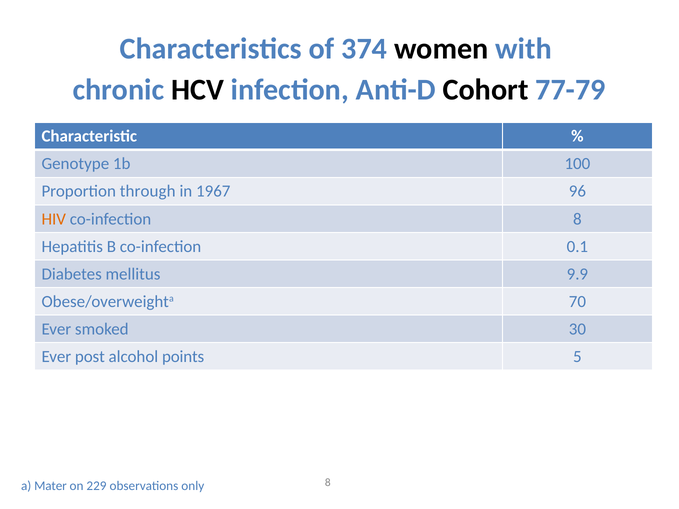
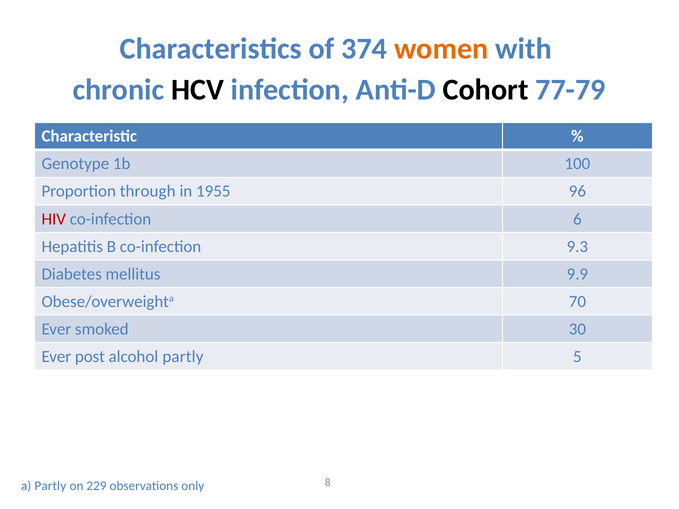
women colour: black -> orange
1967: 1967 -> 1955
HIV colour: orange -> red
co-infection 8: 8 -> 6
0.1: 0.1 -> 9.3
alcohol points: points -> partly
a Mater: Mater -> Partly
